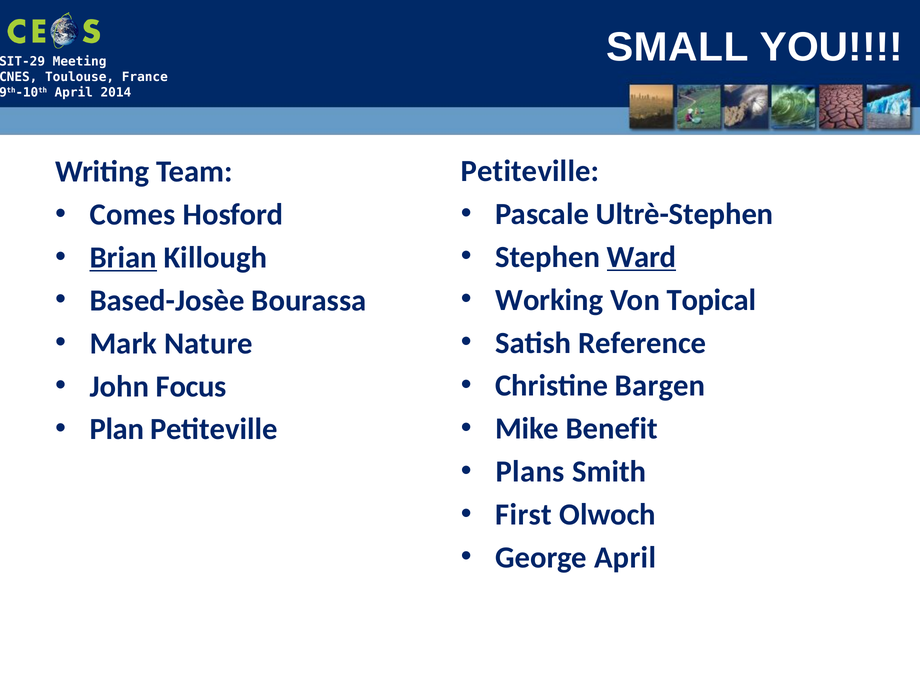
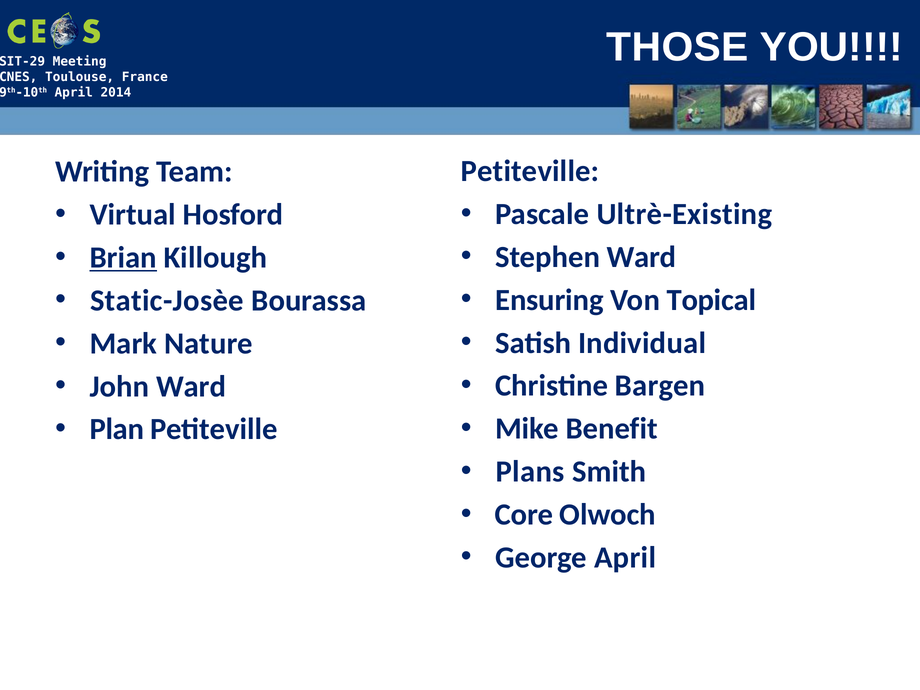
SMALL: SMALL -> THOSE
Ultrè-Stephen: Ultrè-Stephen -> Ultrè-Existing
Comes: Comes -> Virtual
Ward at (642, 257) underline: present -> none
Working: Working -> Ensuring
Based-Josèe: Based-Josèe -> Static-Josèe
Reference: Reference -> Individual
John Focus: Focus -> Ward
First: First -> Core
